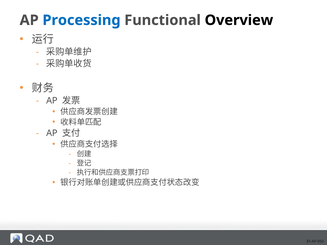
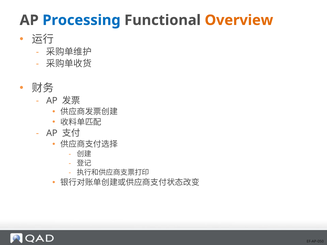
Overview colour: black -> orange
